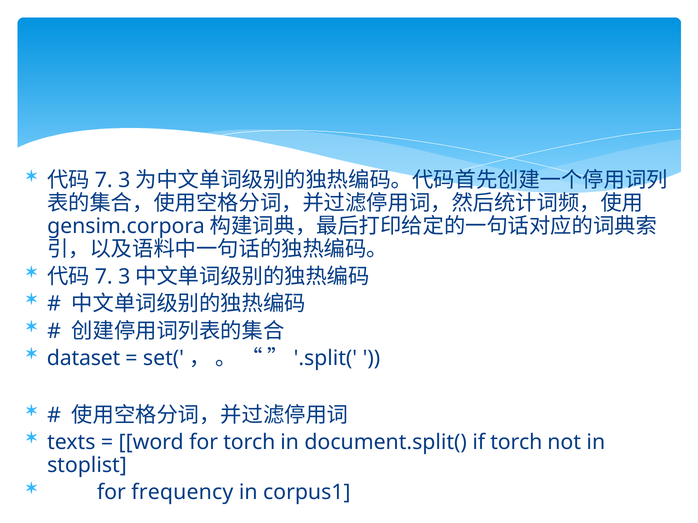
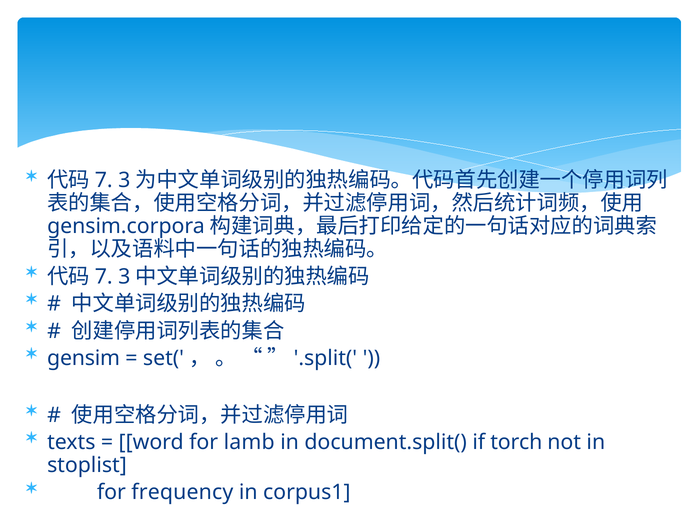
dataset: dataset -> gensim
for torch: torch -> lamb
